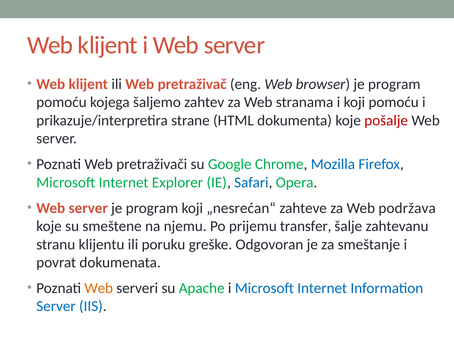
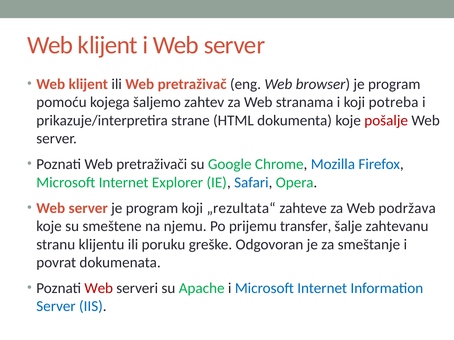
koji pomoću: pomoću -> potreba
„nesrećan“: „nesrećan“ -> „rezultata“
Web at (99, 289) colour: orange -> red
